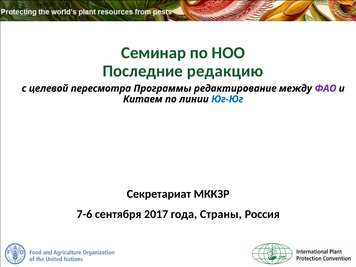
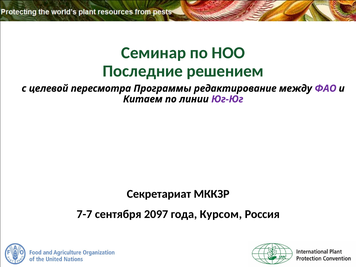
редакцию: редакцию -> решением
Юг-Юг colour: blue -> purple
7-6: 7-6 -> 7-7
2017: 2017 -> 2097
Страны: Страны -> Курсом
